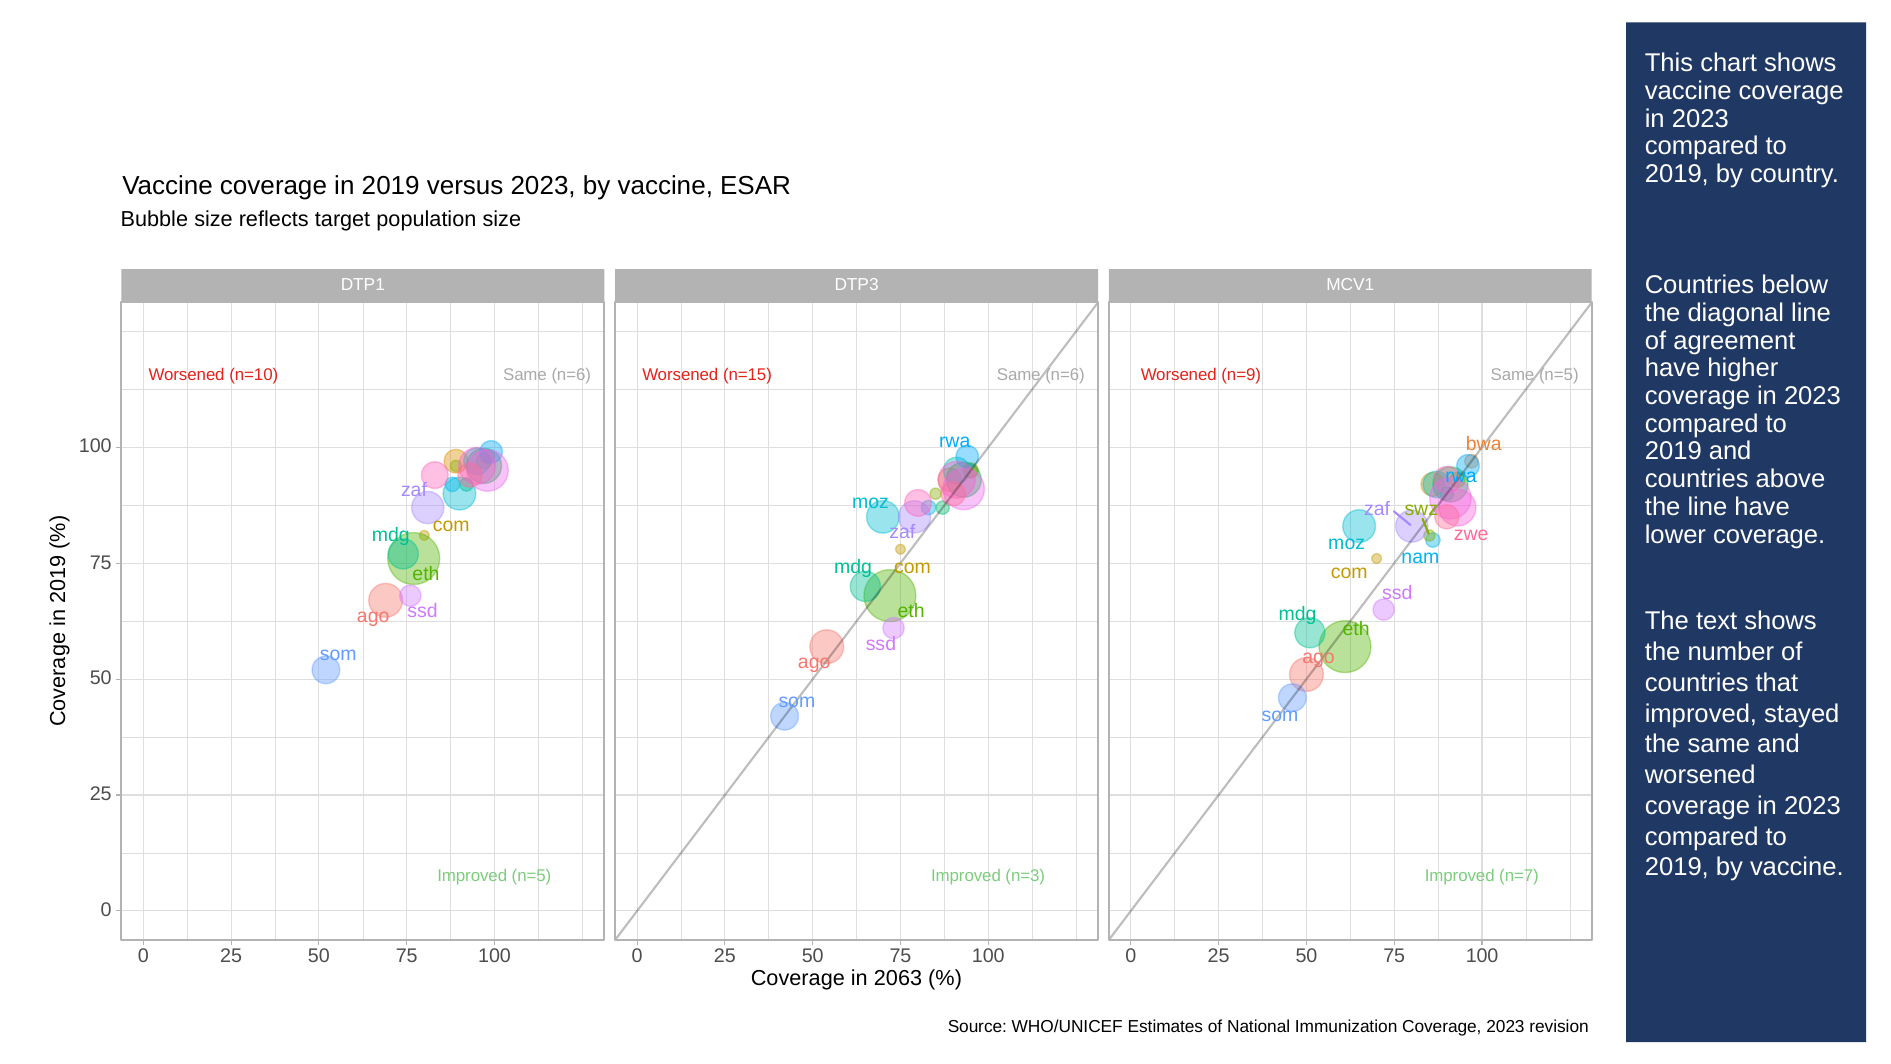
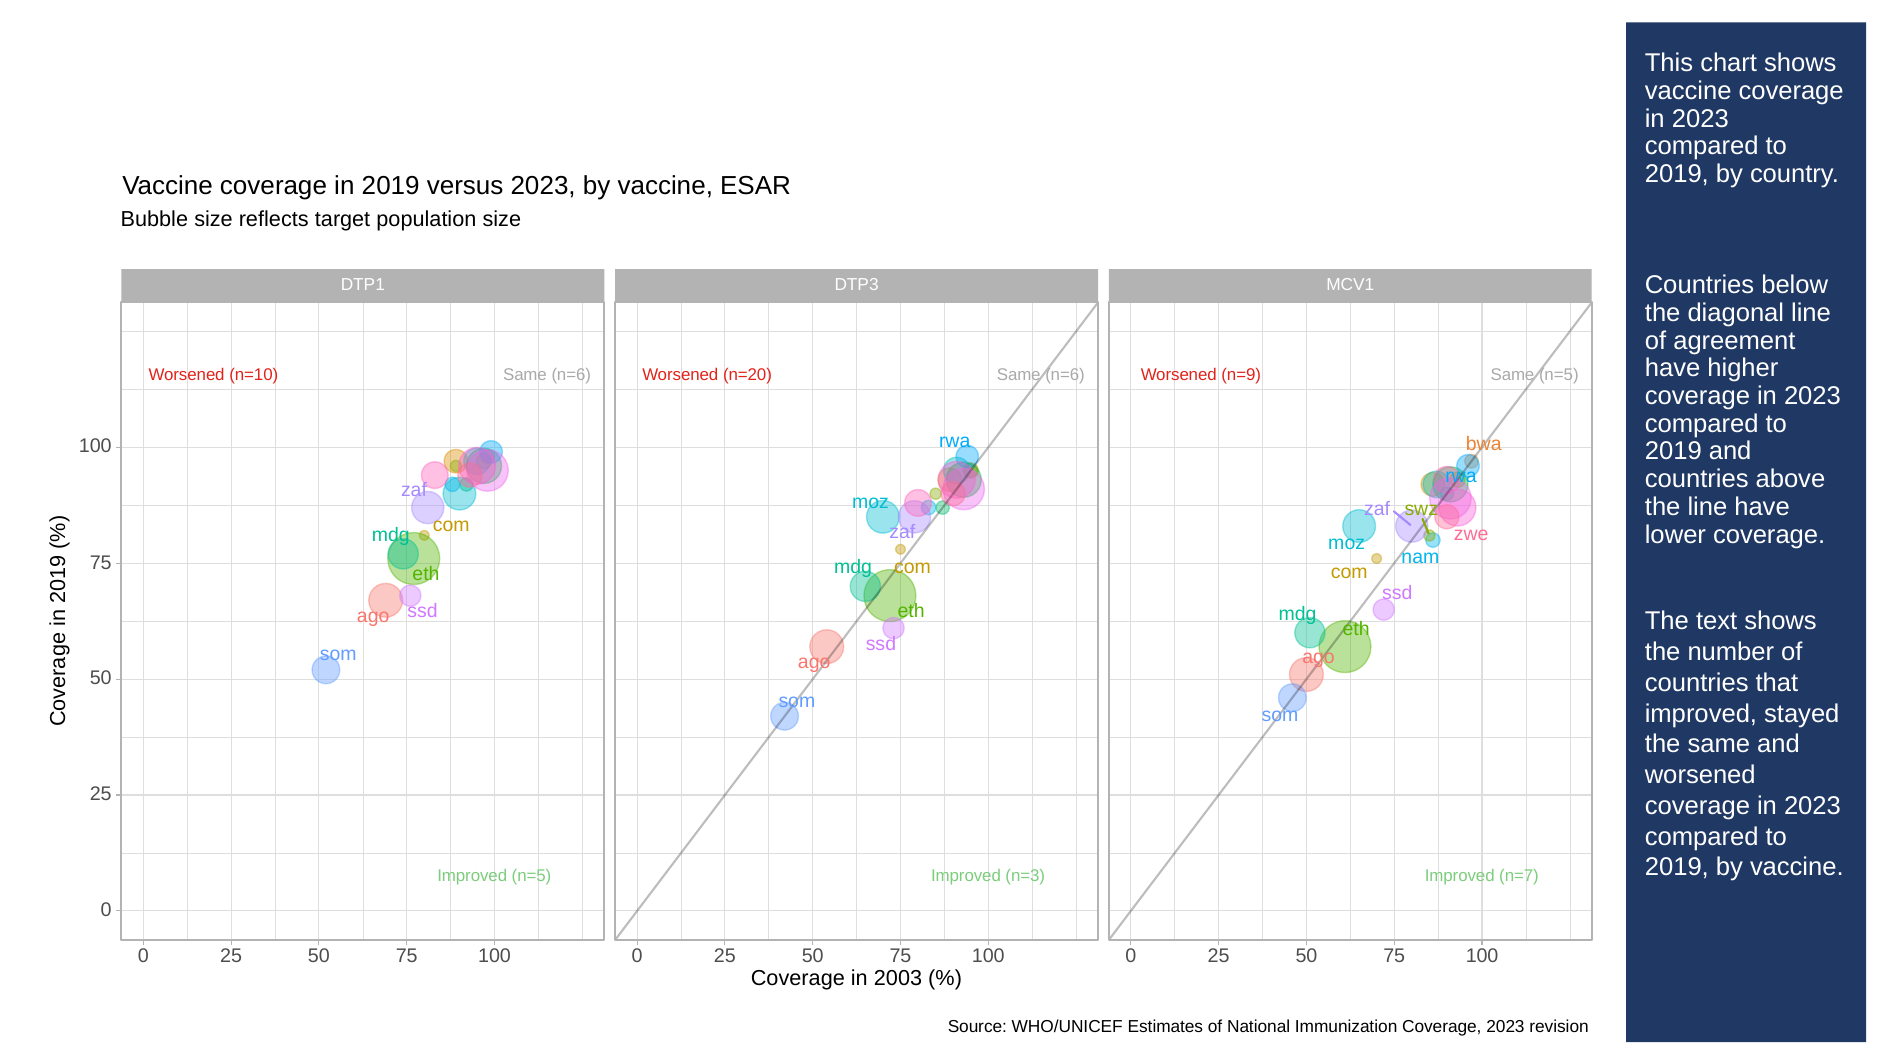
n=15: n=15 -> n=20
2063: 2063 -> 2003
